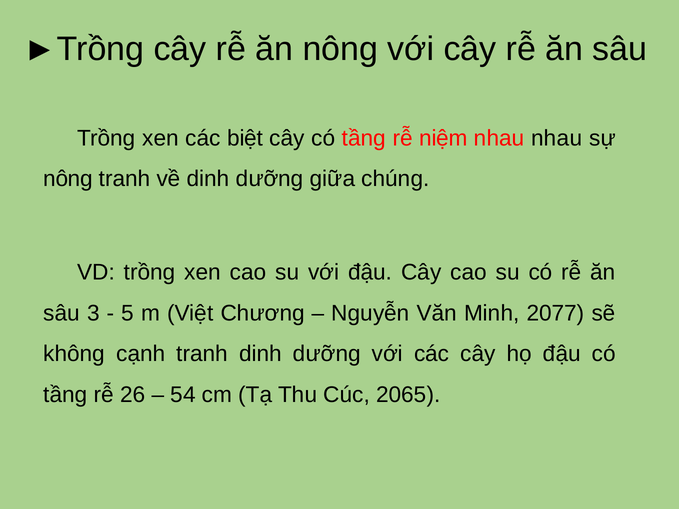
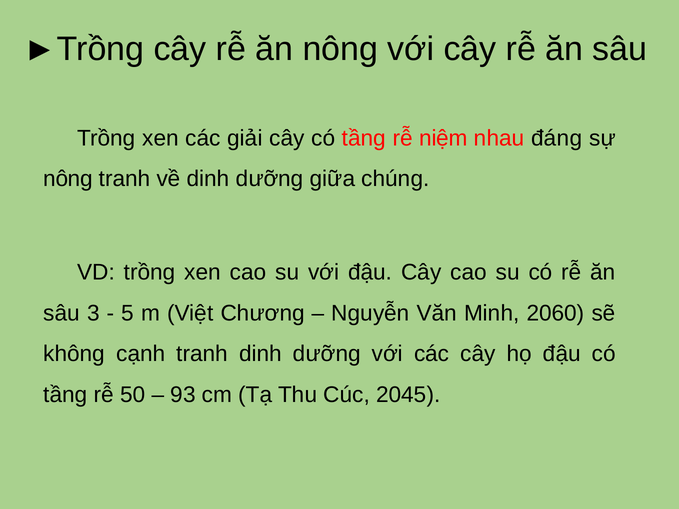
biệt: biệt -> giải
nhau nhau: nhau -> đáng
2077: 2077 -> 2060
26: 26 -> 50
54: 54 -> 93
2065: 2065 -> 2045
